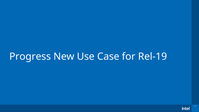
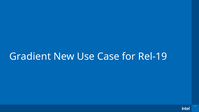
Progress: Progress -> Gradient
